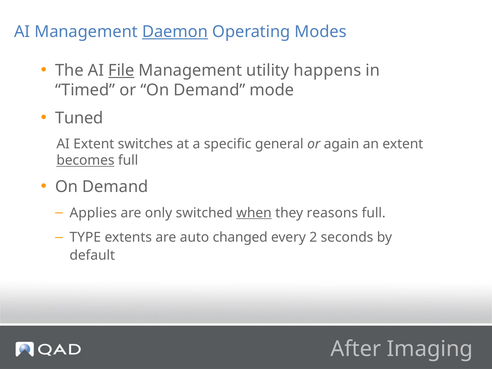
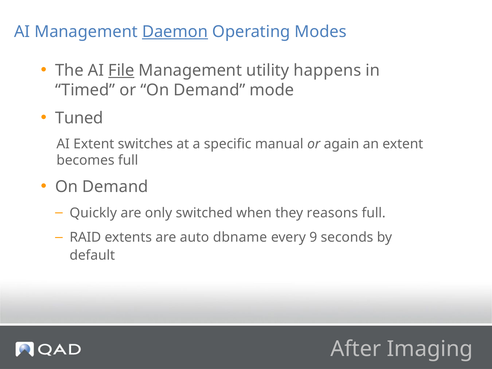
general: general -> manual
becomes underline: present -> none
Applies: Applies -> Quickly
when underline: present -> none
TYPE: TYPE -> RAID
changed: changed -> dbname
2: 2 -> 9
